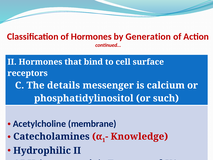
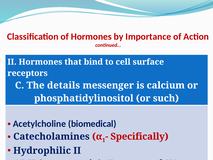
Generation: Generation -> Importance
membrane: membrane -> biomedical
Knowledge: Knowledge -> Specifically
